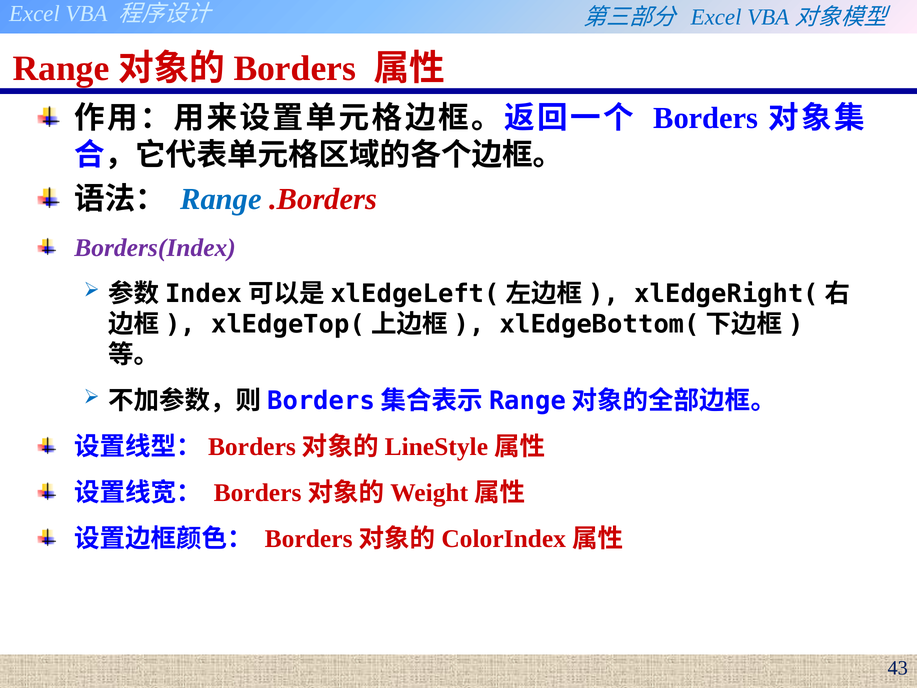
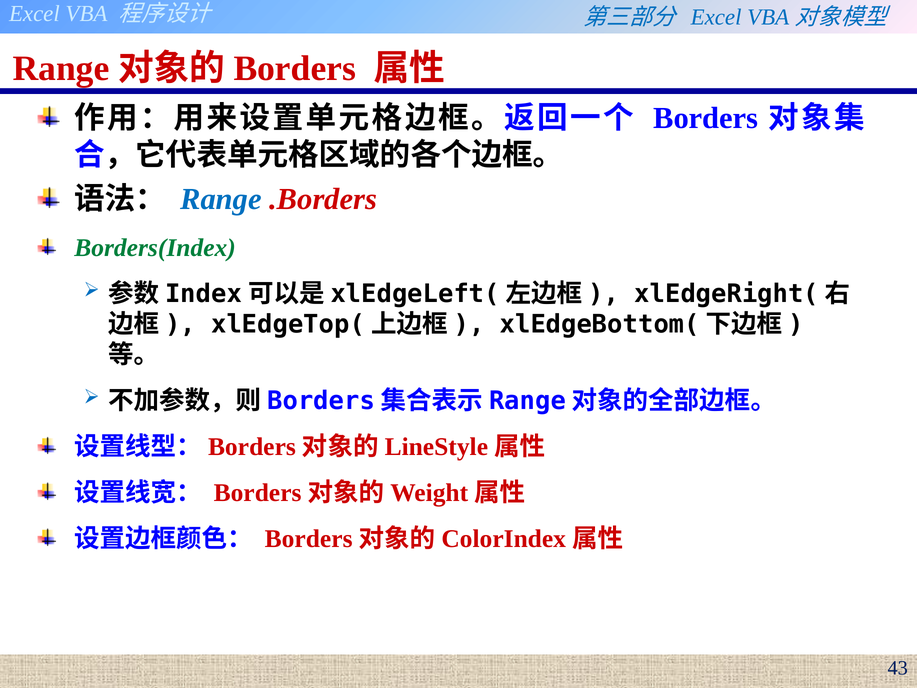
Borders(Index colour: purple -> green
